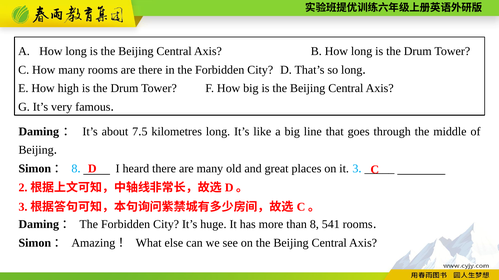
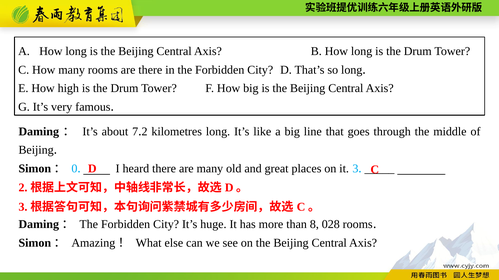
5: 5 -> 2
Simon： 8: 8 -> 0
541: 541 -> 028
